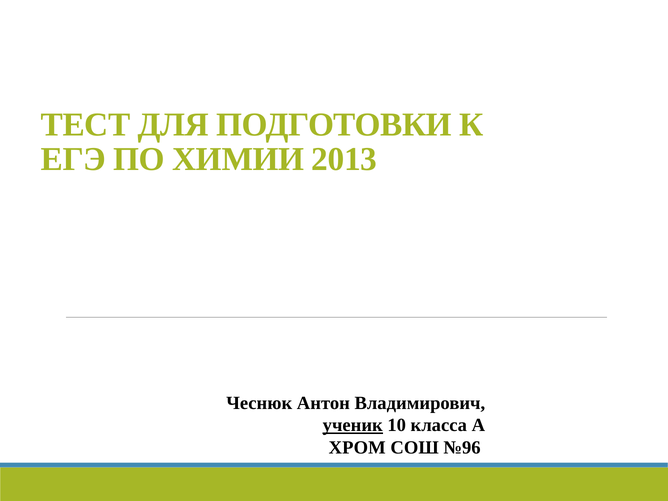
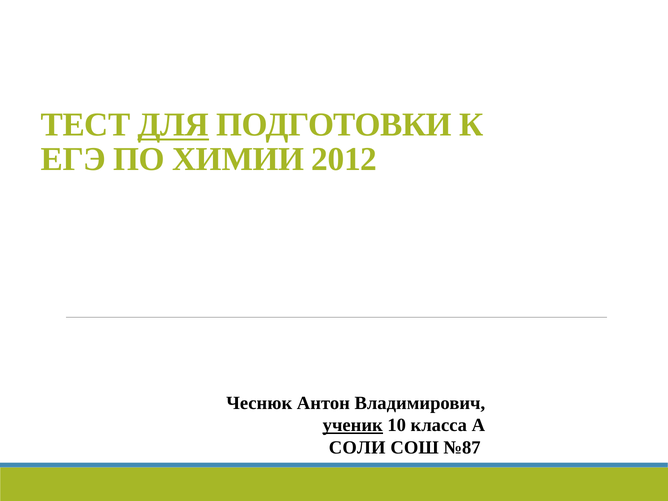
ДЛЯ underline: none -> present
2013: 2013 -> 2012
ХРОМ: ХРОМ -> СОЛИ
№96: №96 -> №87
